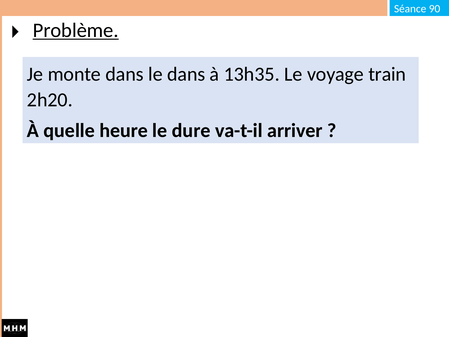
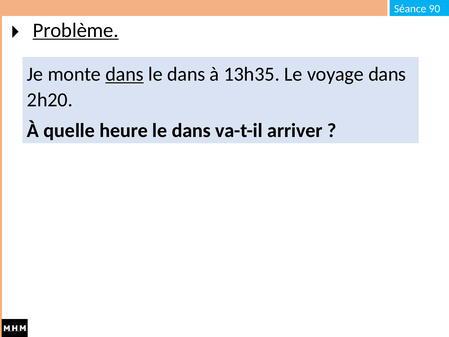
dans at (125, 74) underline: none -> present
voyage train: train -> dans
heure le dure: dure -> dans
